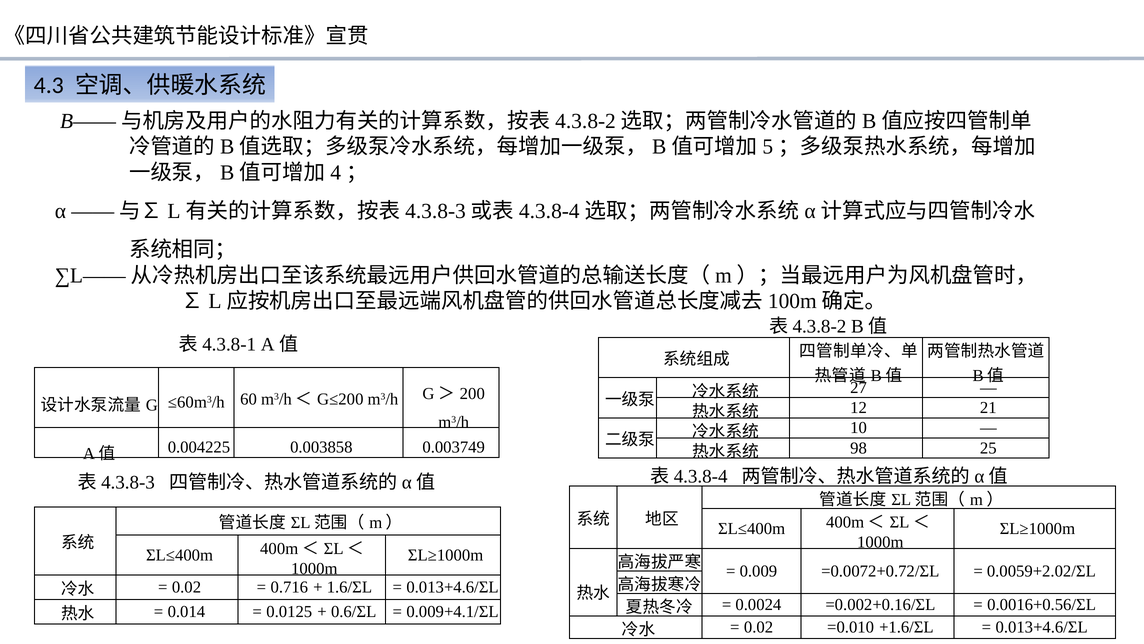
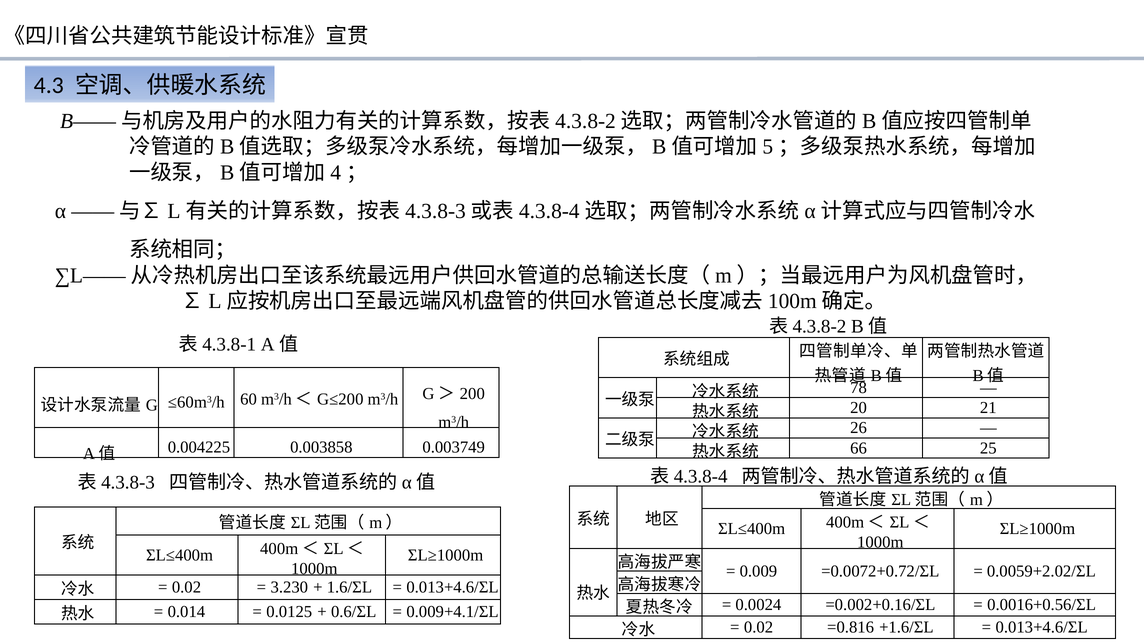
27: 27 -> 78
12: 12 -> 20
10: 10 -> 26
98: 98 -> 66
0.716: 0.716 -> 3.230
=0.010: =0.010 -> =0.816
